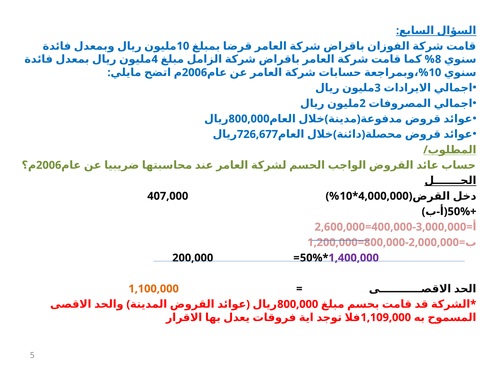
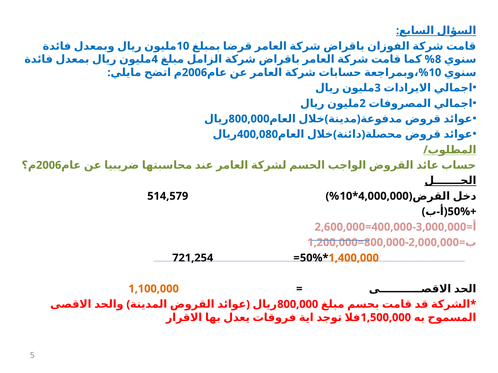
726,677: 726,677 -> 400,080
407,000: 407,000 -> 514,579
200,000: 200,000 -> 721,254
1,400,000 colour: purple -> orange
1,109,000: 1,109,000 -> 1,500,000
